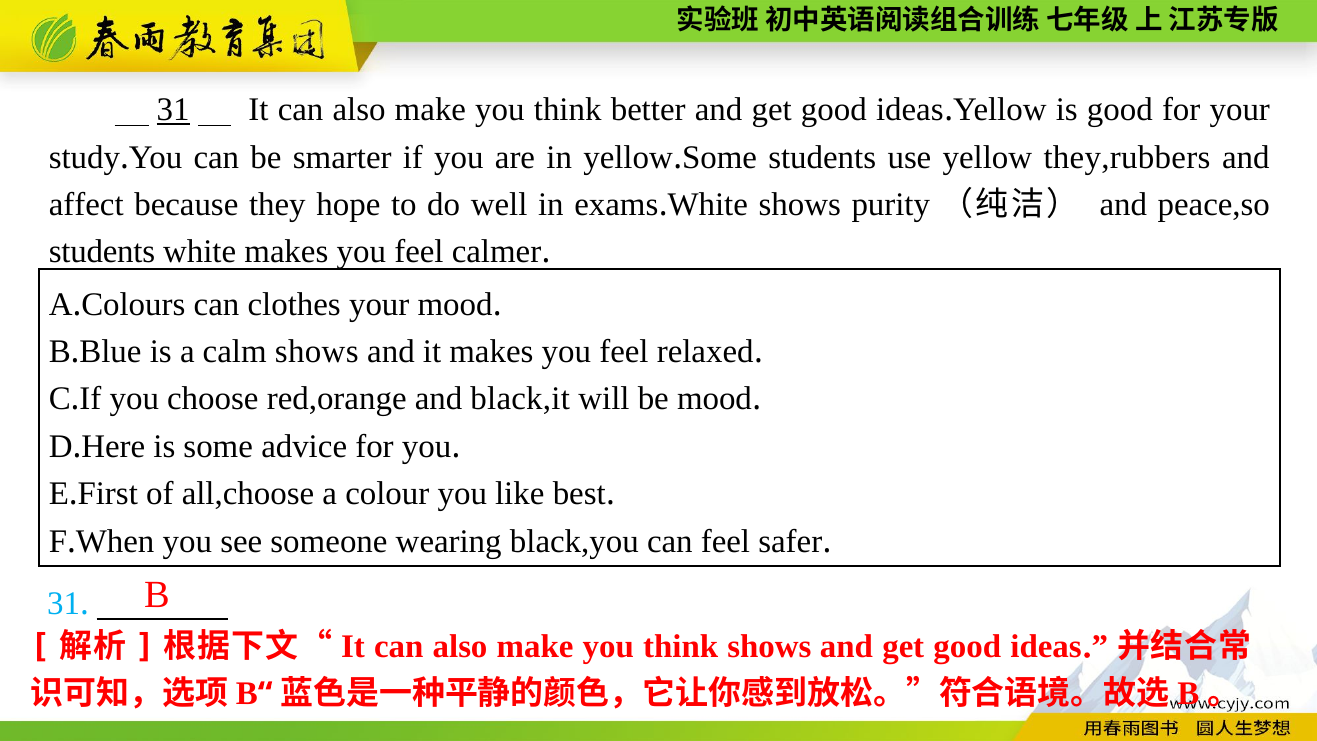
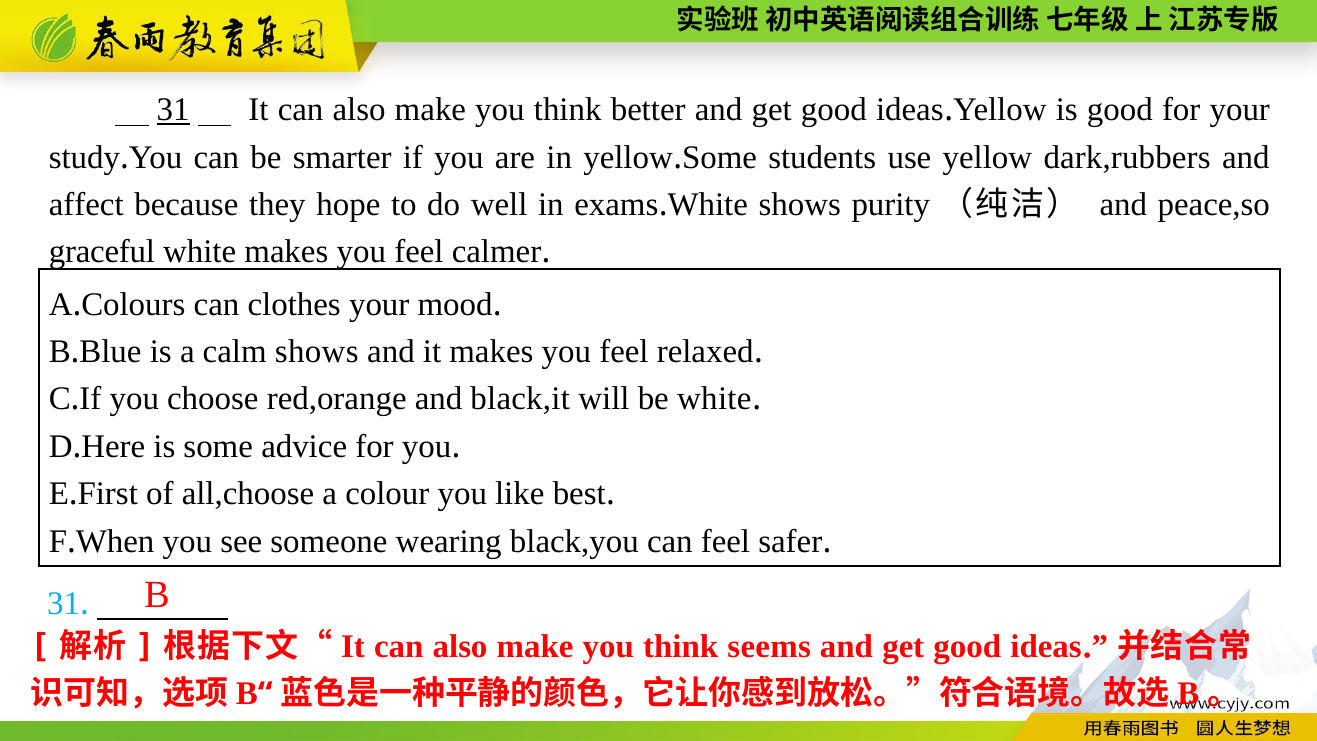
they,rubbers: they,rubbers -> dark,rubbers
students at (102, 252): students -> graceful
be mood: mood -> white
think shows: shows -> seems
